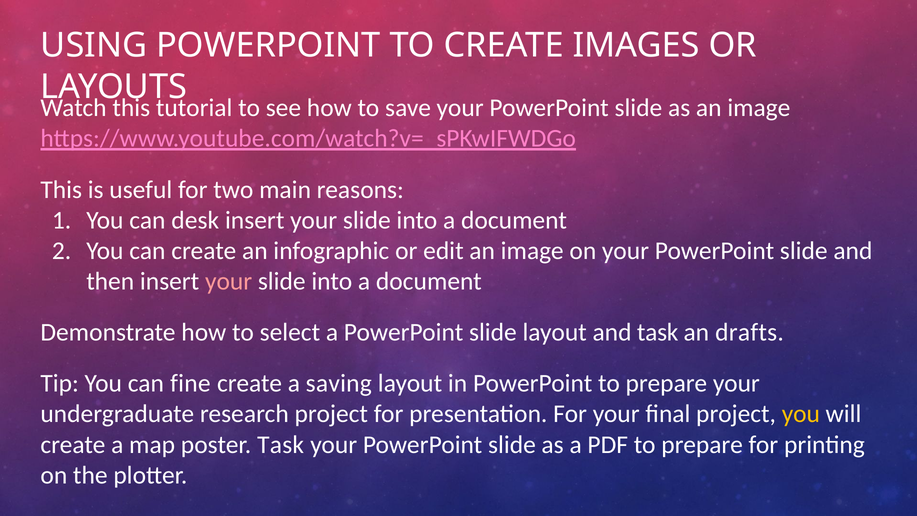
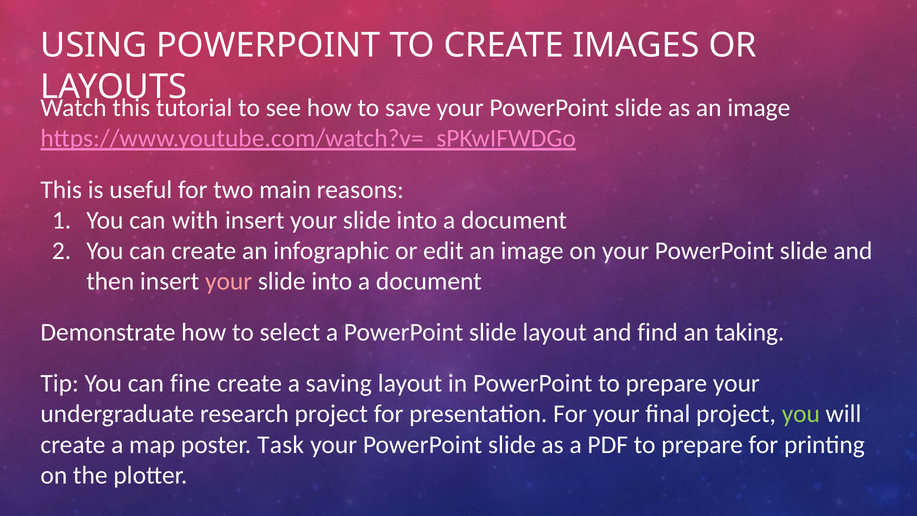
desk: desk -> with
and task: task -> find
drafts: drafts -> taking
you at (801, 414) colour: yellow -> light green
